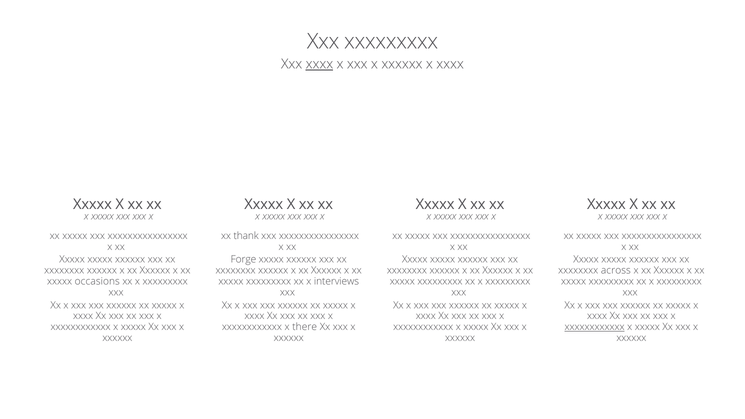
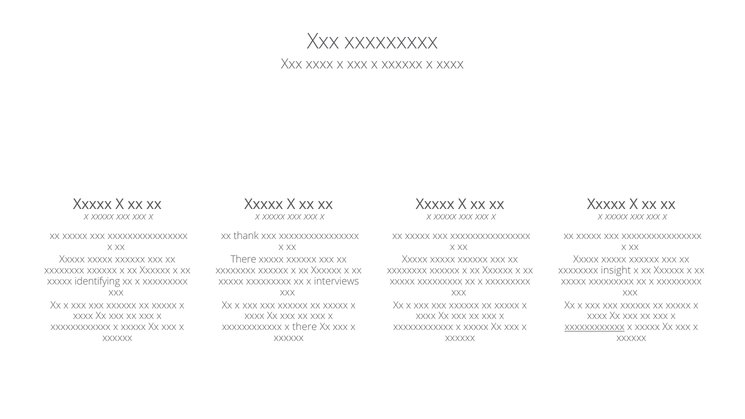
xxxx at (320, 64) underline: present -> none
Forge at (243, 260): Forge -> There
across: across -> insight
occasions: occasions -> identifying
